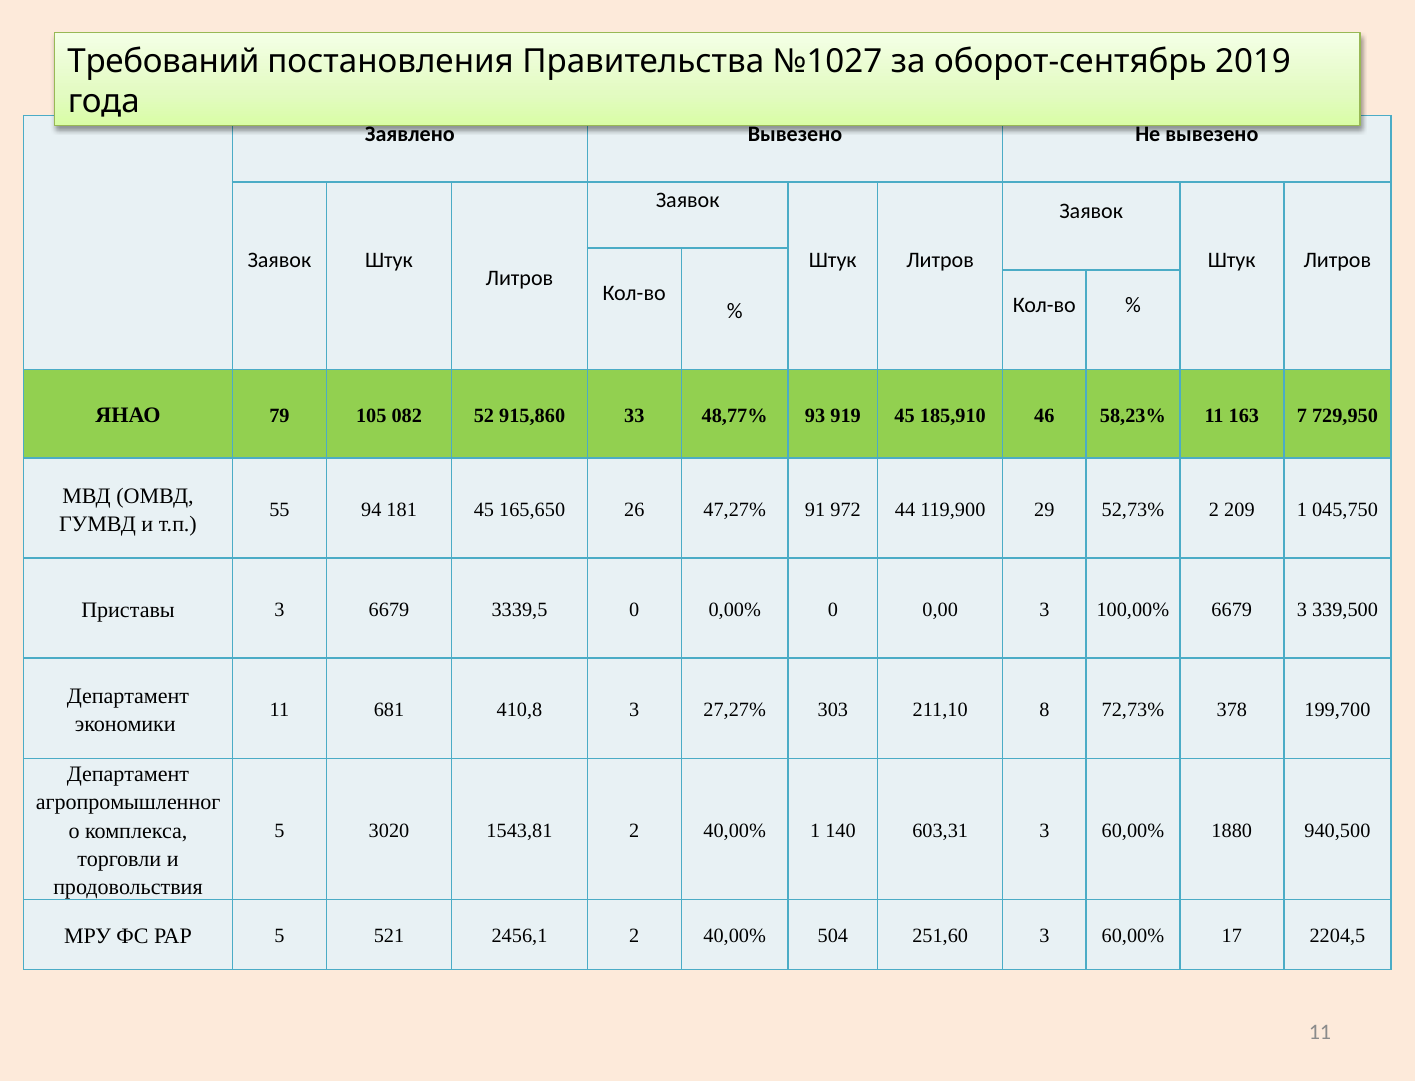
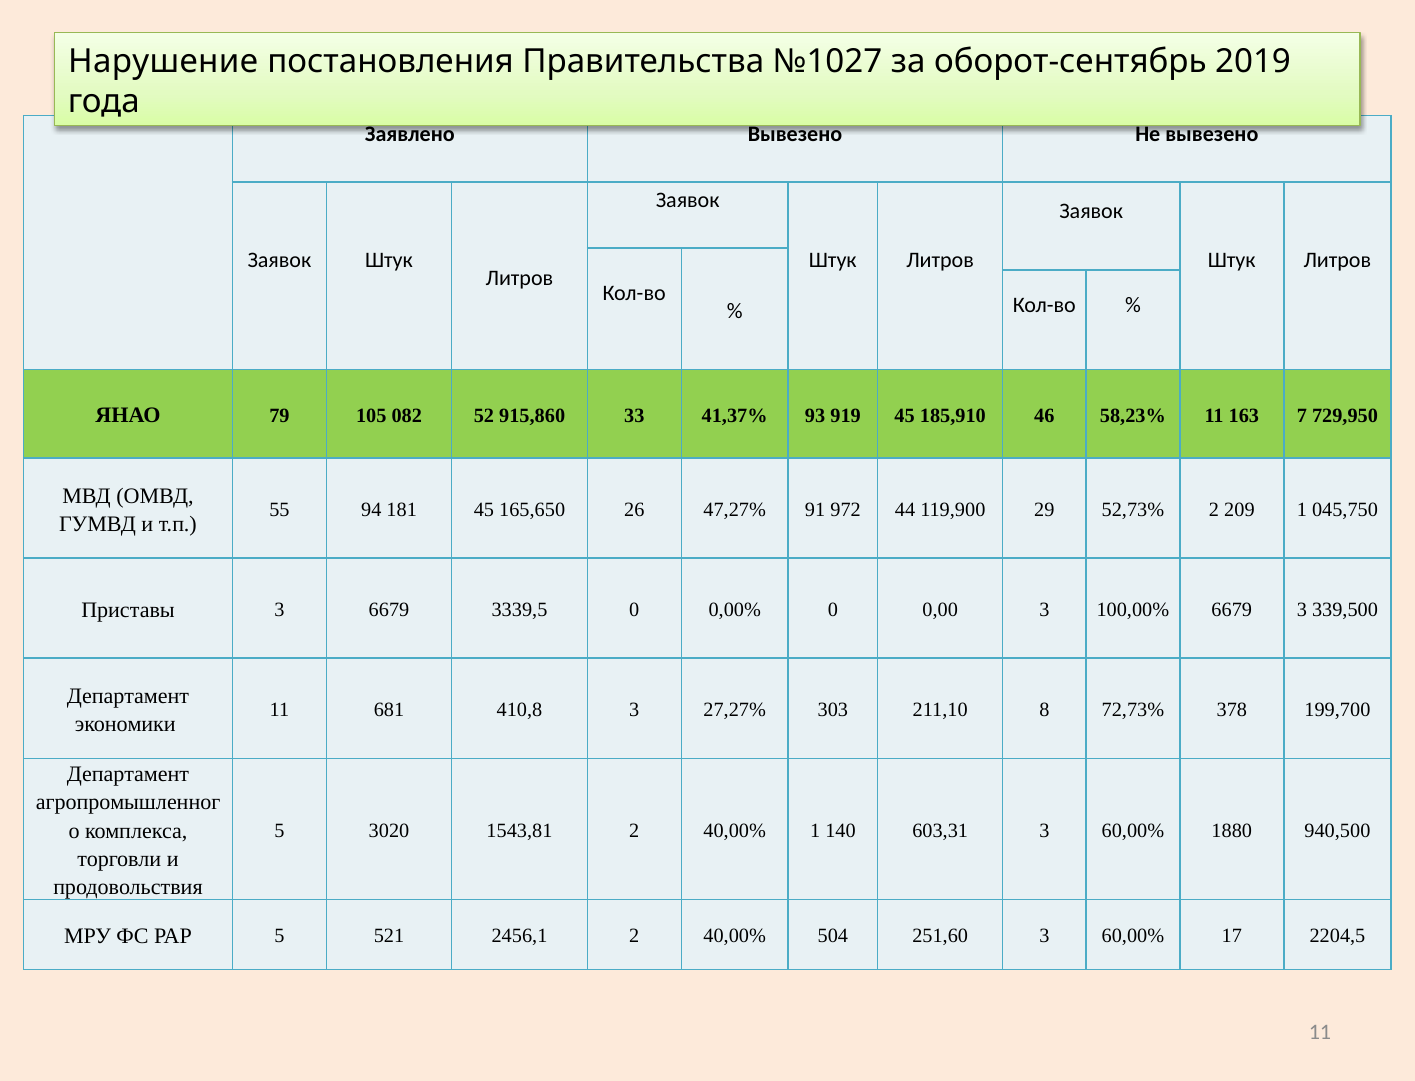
Требований: Требований -> Нарушение
48,77%: 48,77% -> 41,37%
